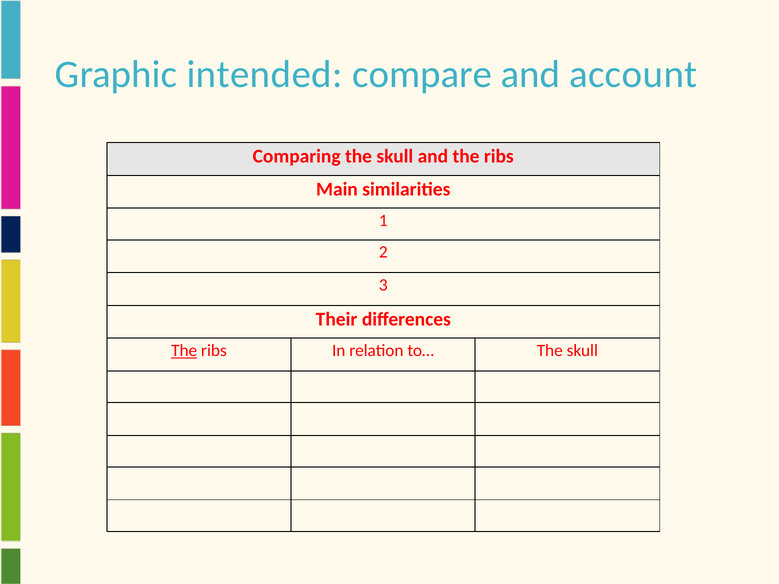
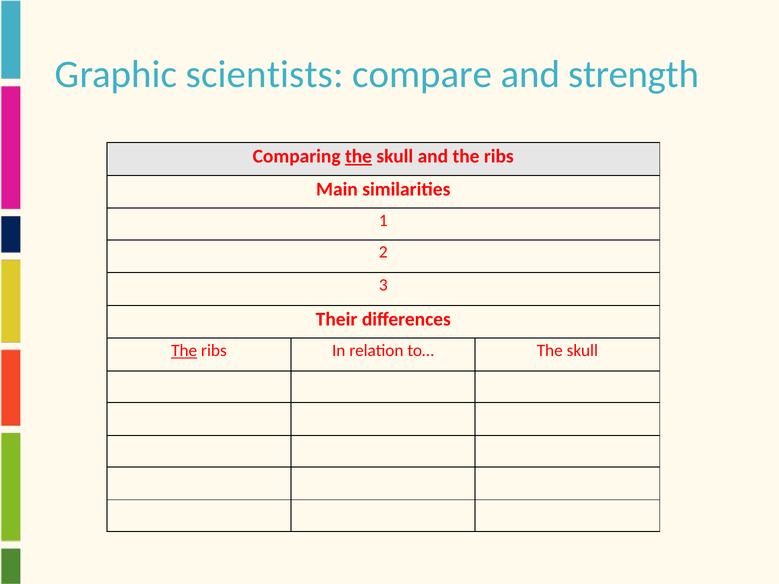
intended: intended -> scientists
account: account -> strength
the at (359, 156) underline: none -> present
